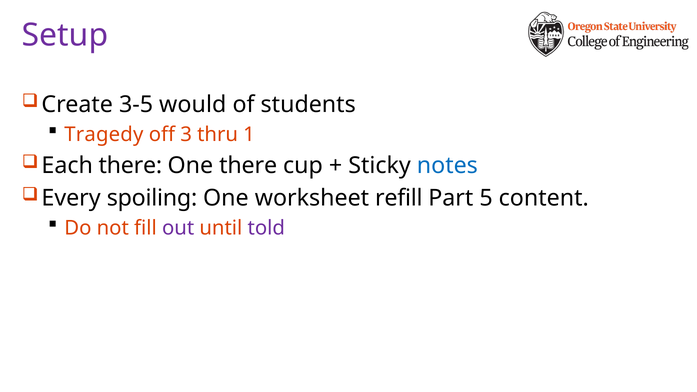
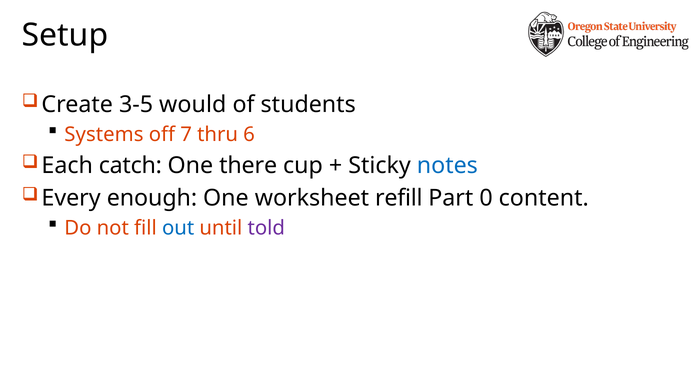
Setup colour: purple -> black
Tragedy: Tragedy -> Systems
off 3: 3 -> 7
1: 1 -> 6
Each there: there -> catch
spoiling: spoiling -> enough
5: 5 -> 0
out colour: purple -> blue
